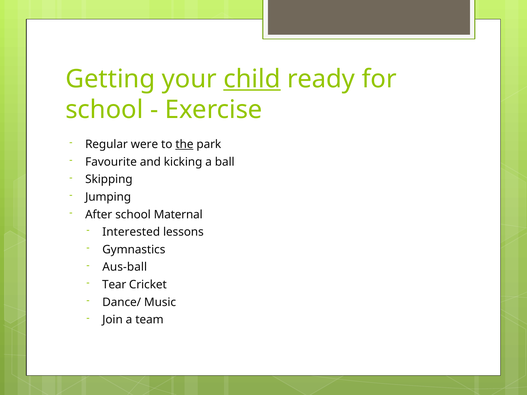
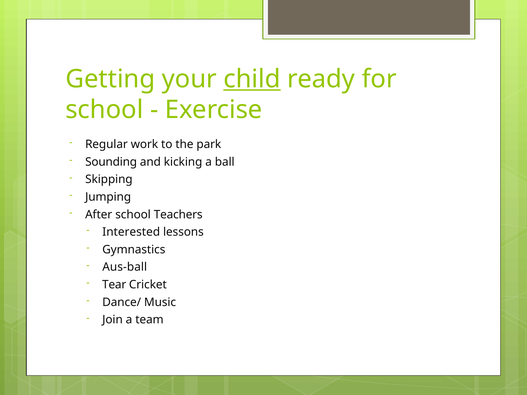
were: were -> work
the underline: present -> none
Favourite: Favourite -> Sounding
Maternal: Maternal -> Teachers
